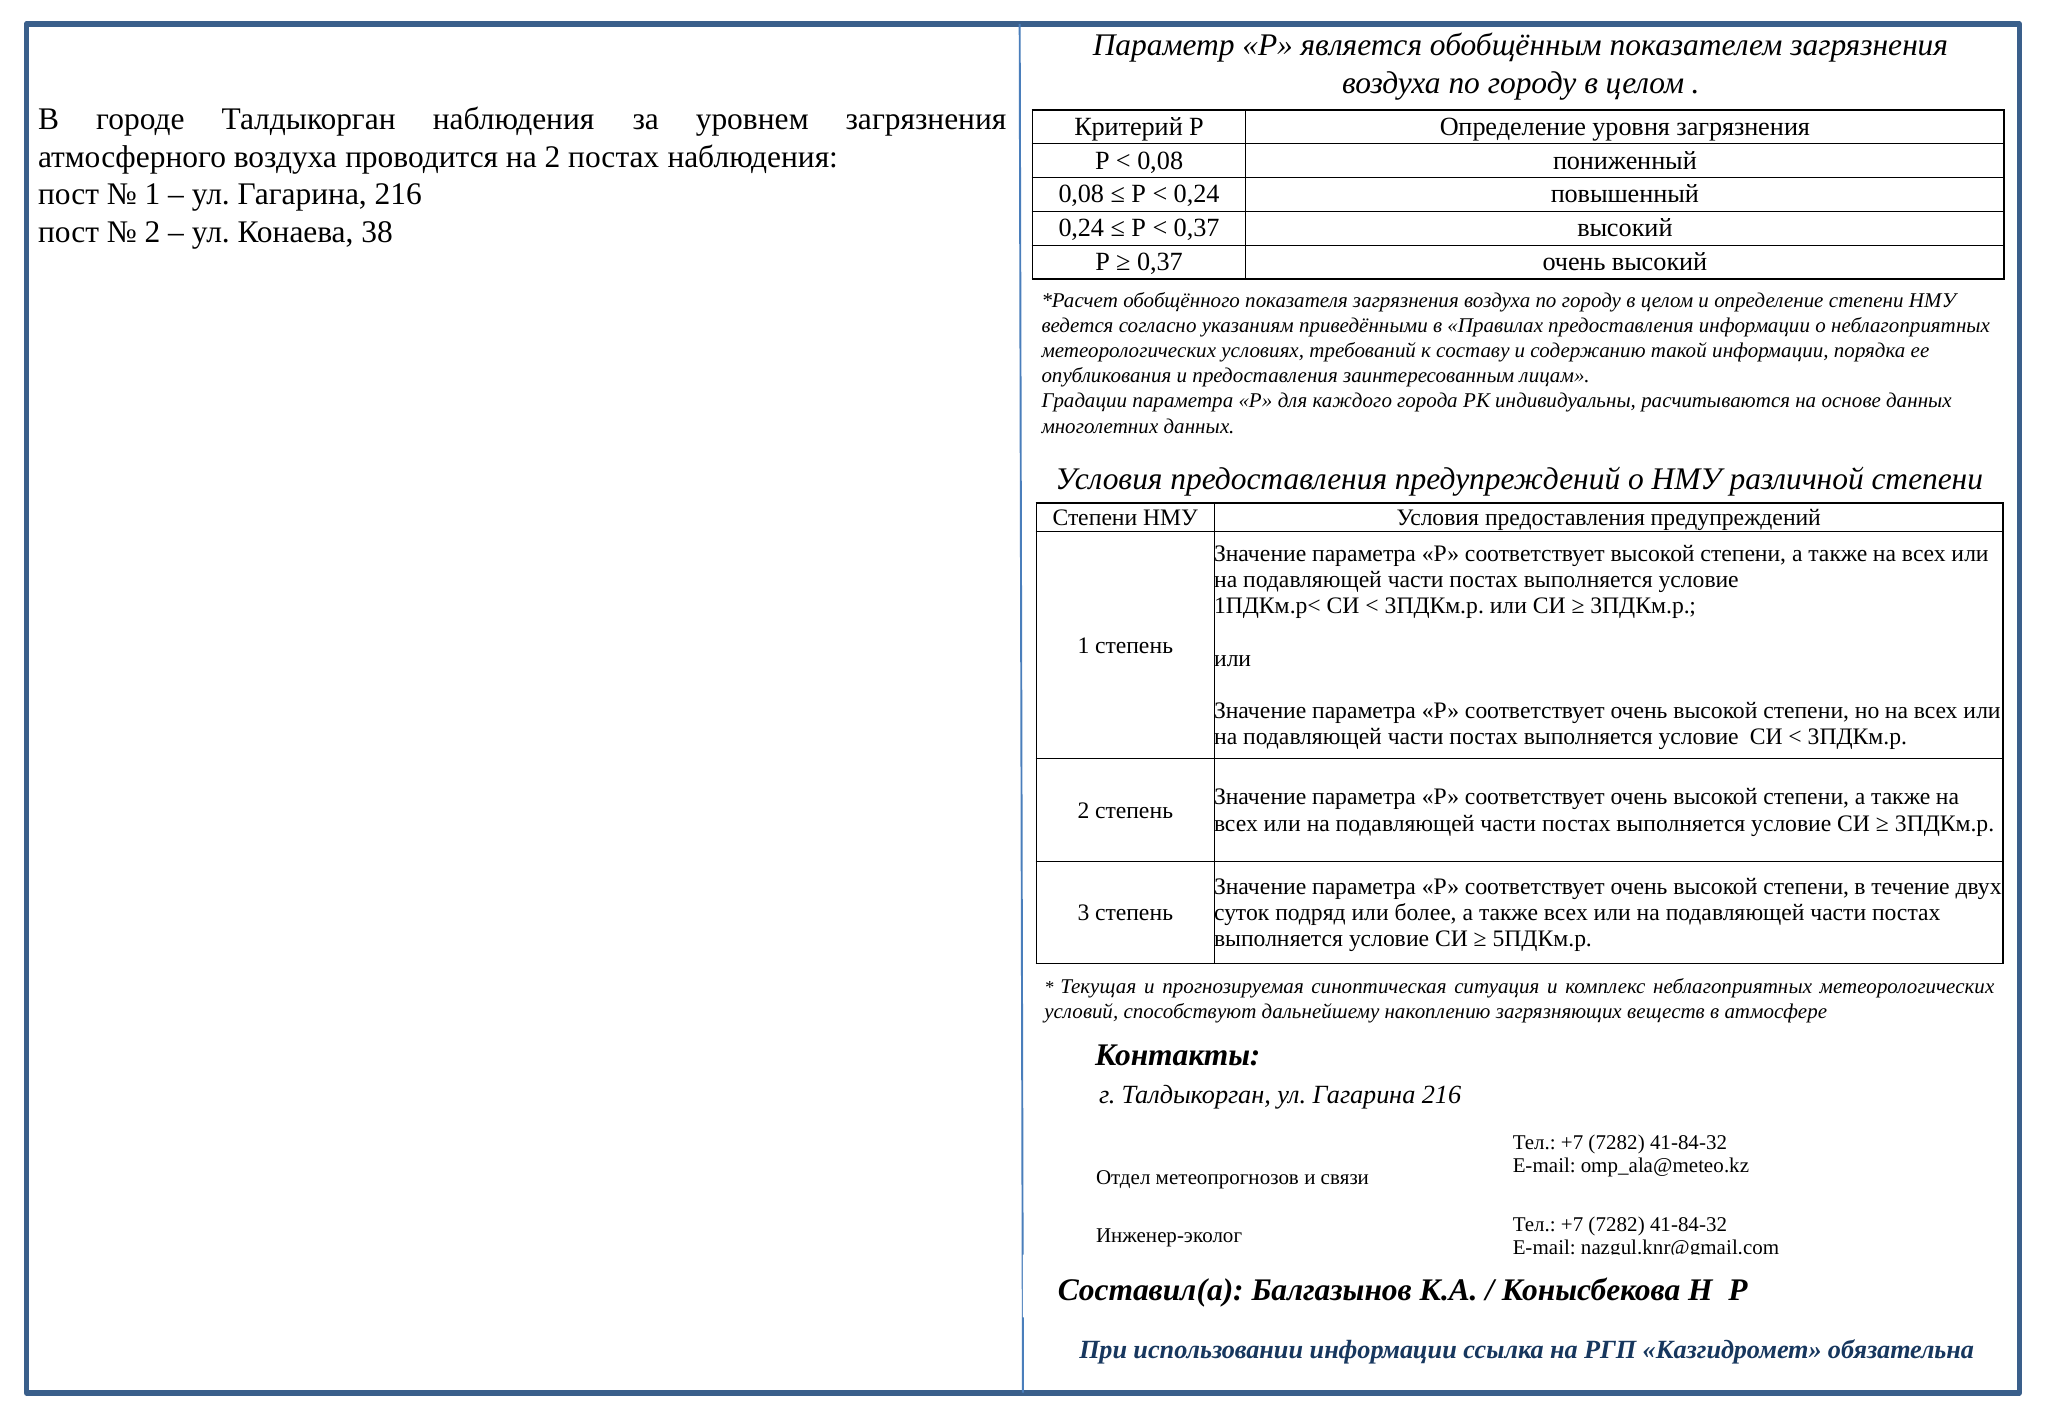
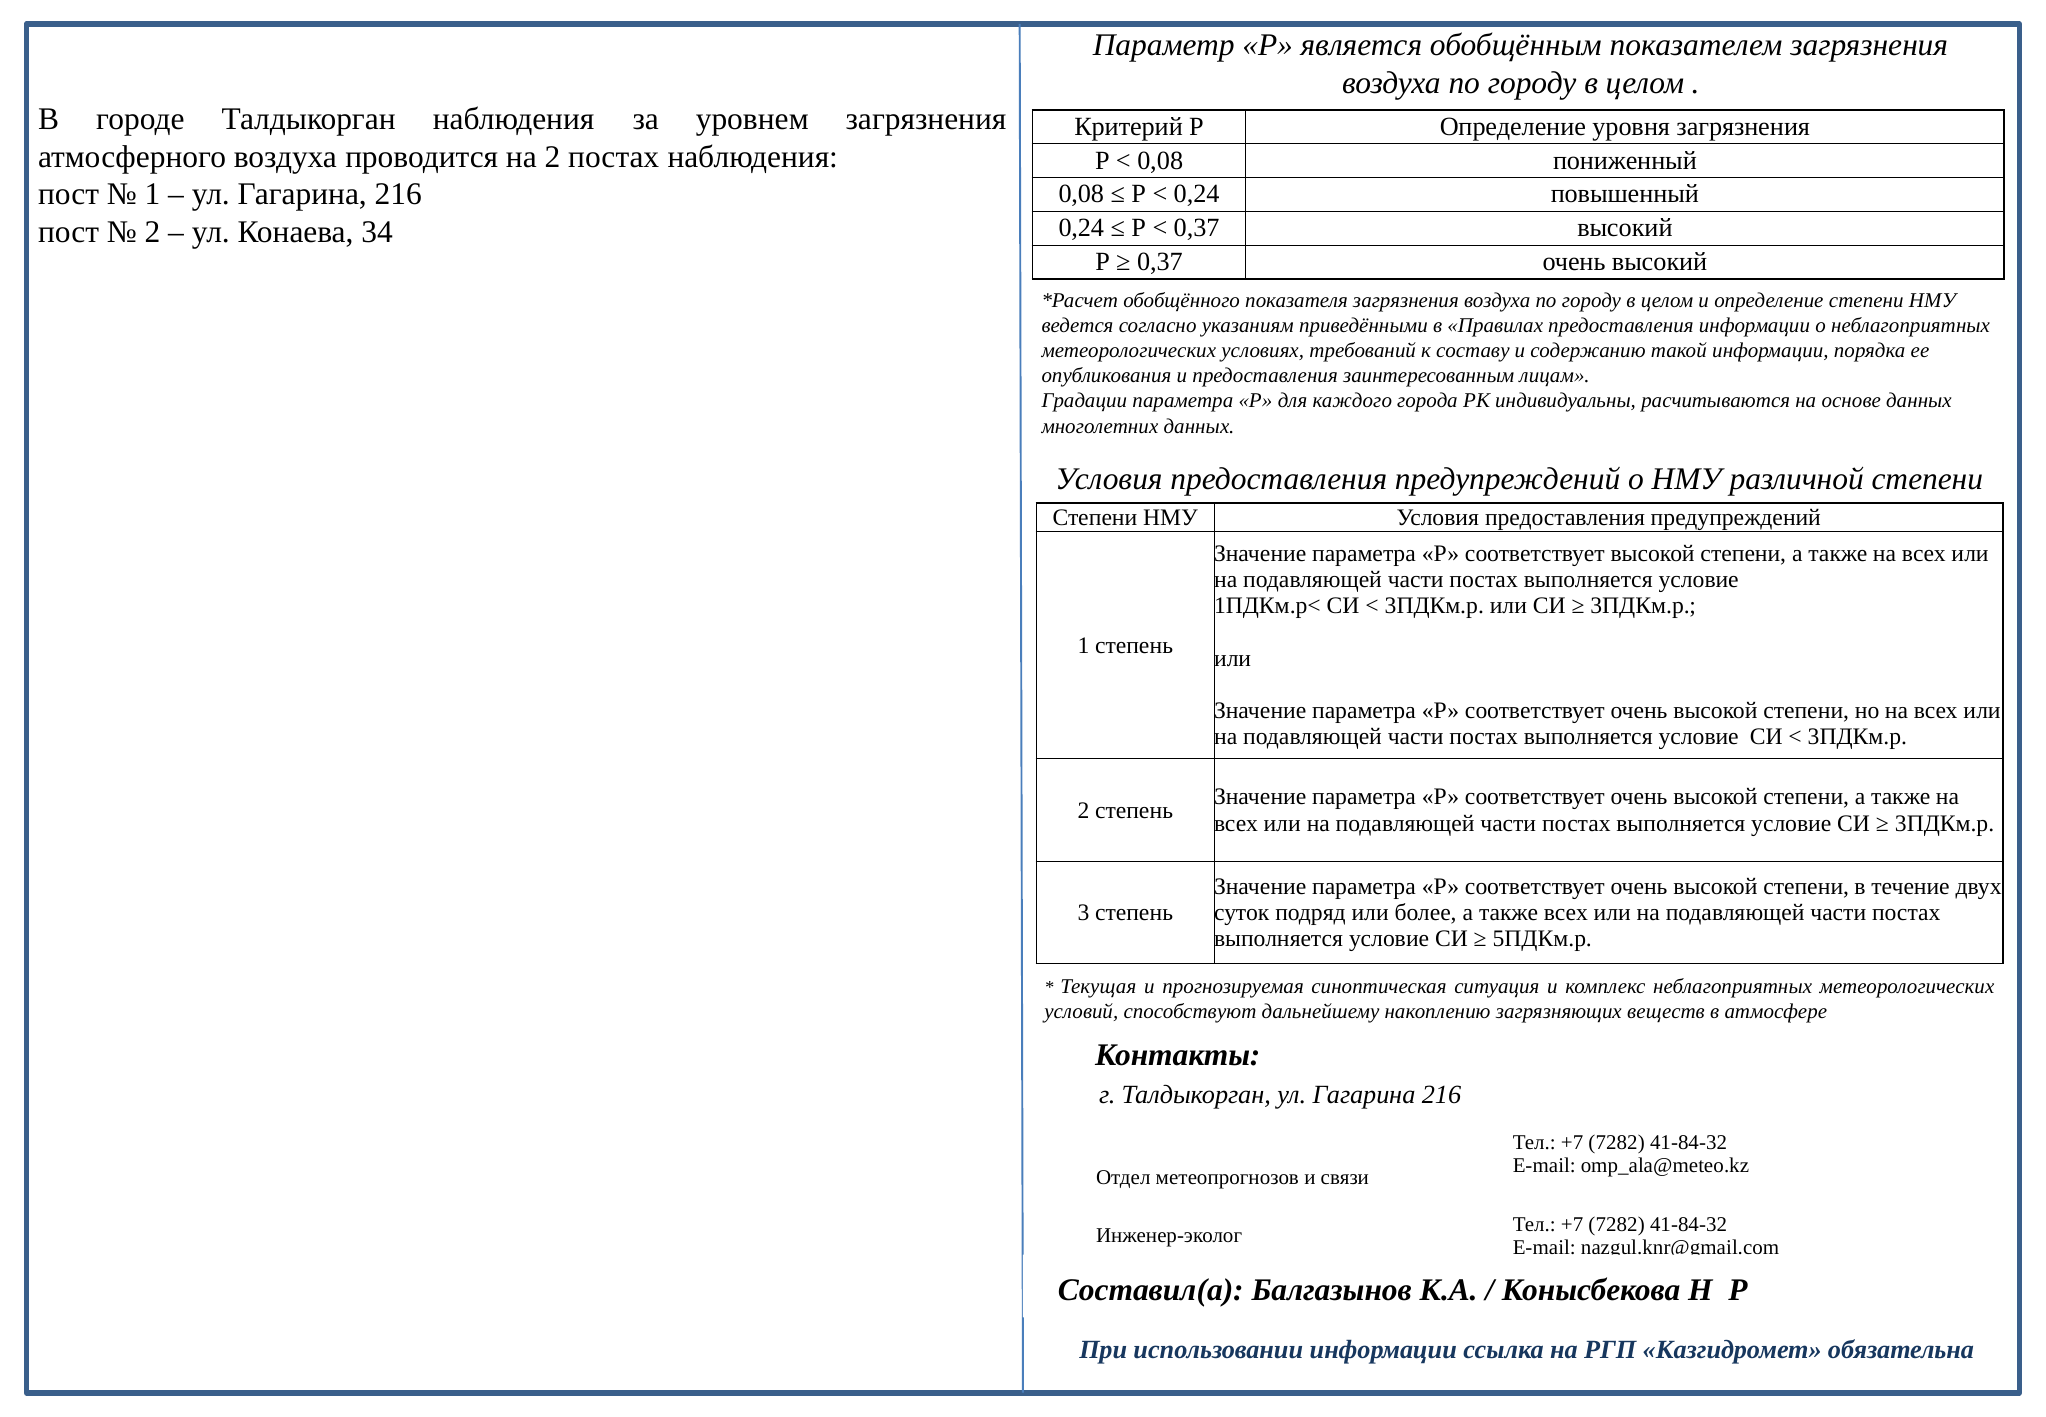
38: 38 -> 34
